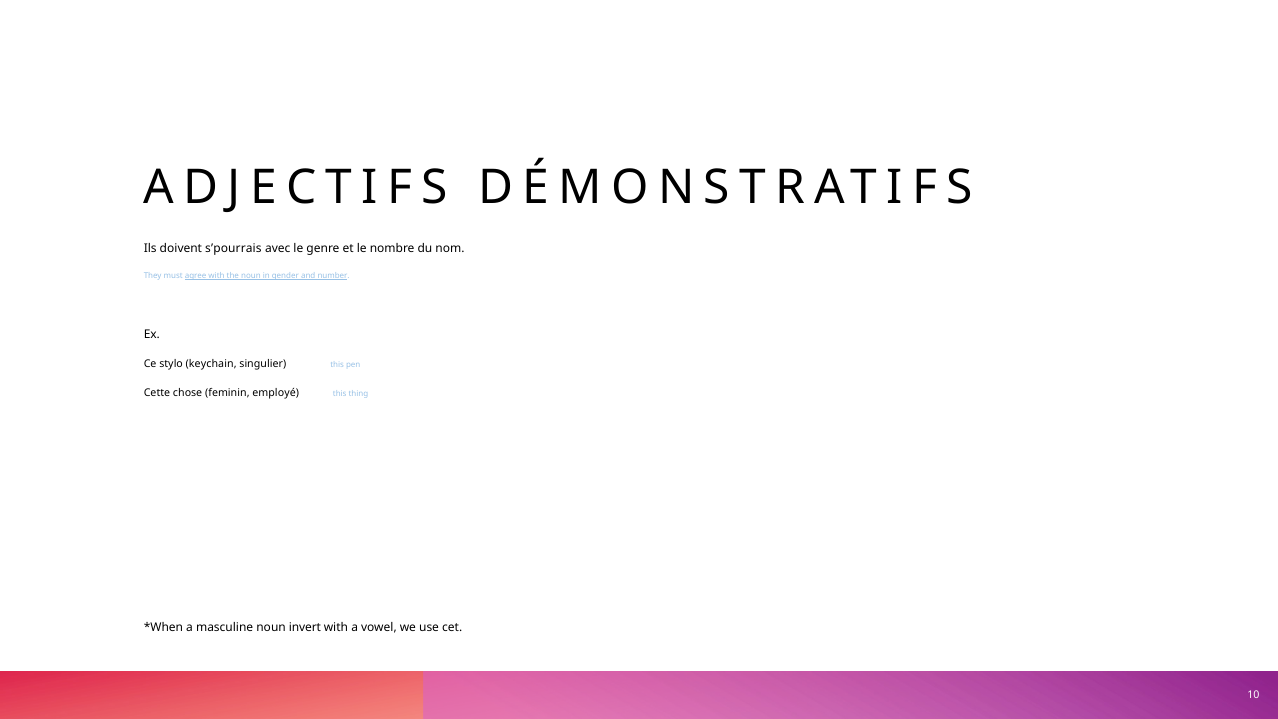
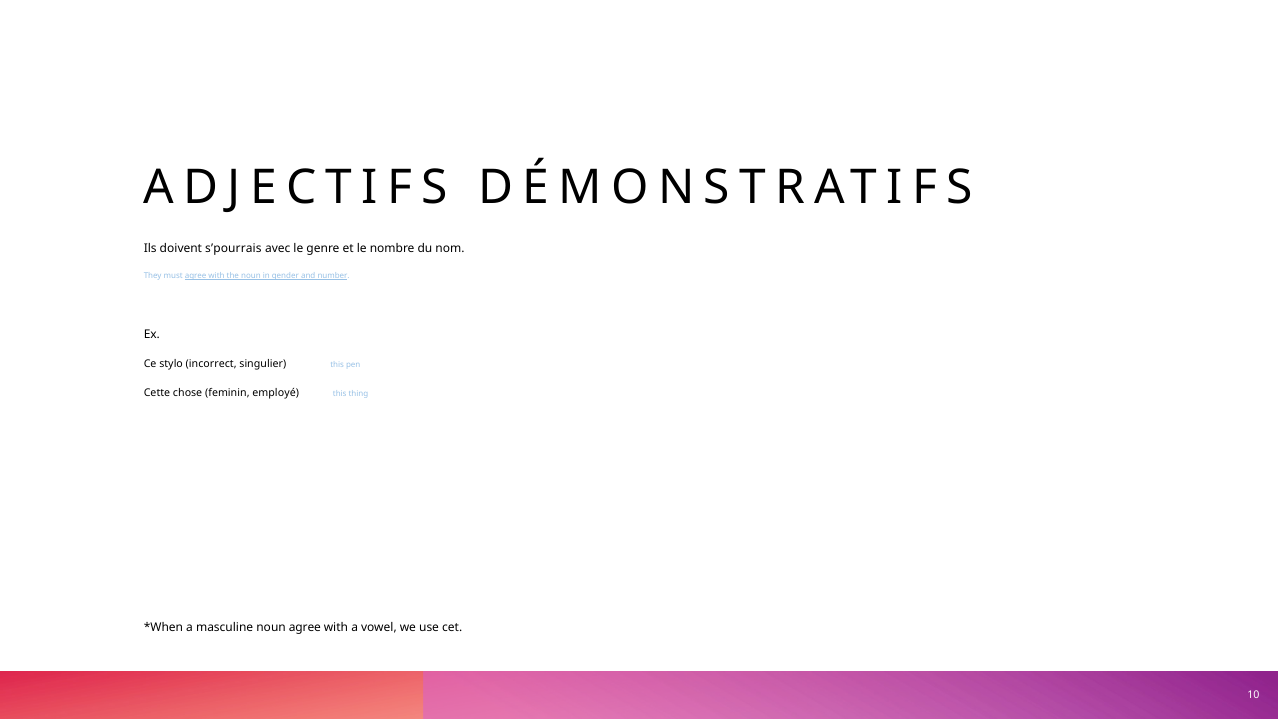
keychain: keychain -> incorrect
noun invert: invert -> agree
